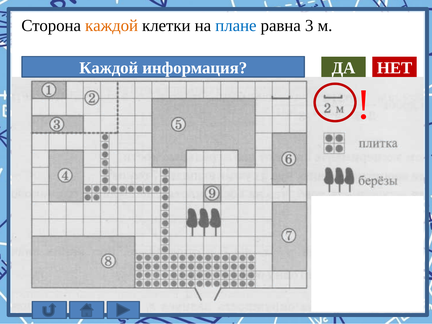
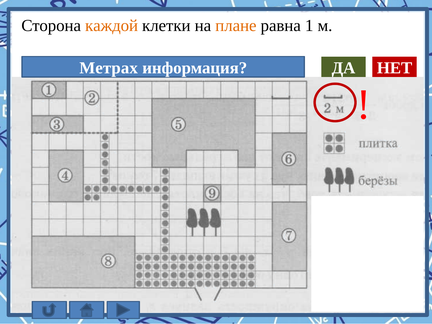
плане colour: blue -> orange
3: 3 -> 1
Каждой at (109, 68): Каждой -> Метрах
